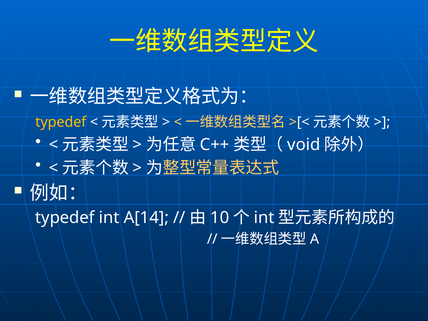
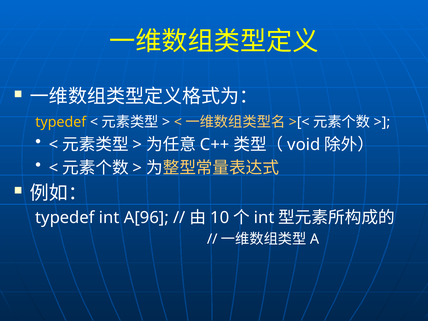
A[14: A[14 -> A[96
